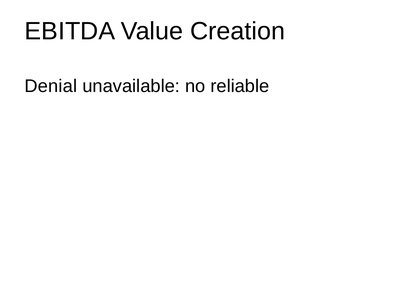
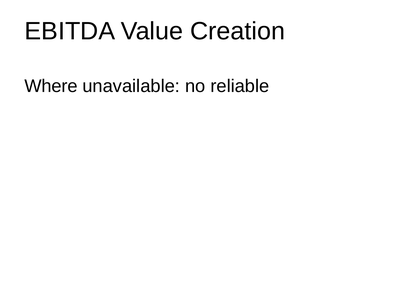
Denial: Denial -> Where
